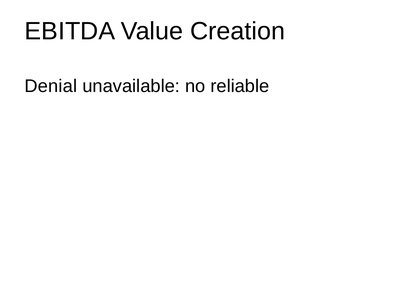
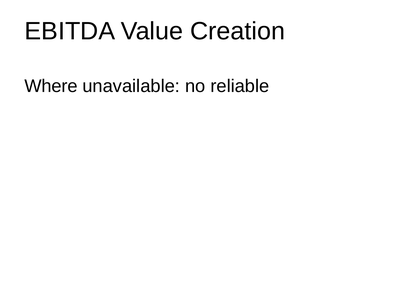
Denial: Denial -> Where
